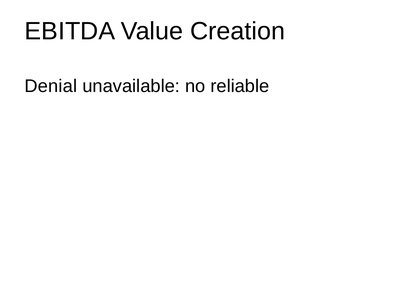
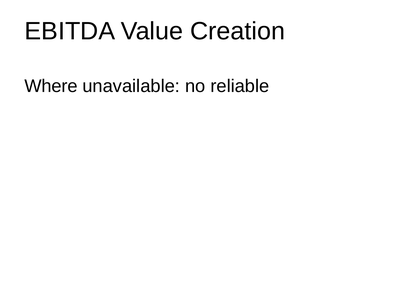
Denial: Denial -> Where
